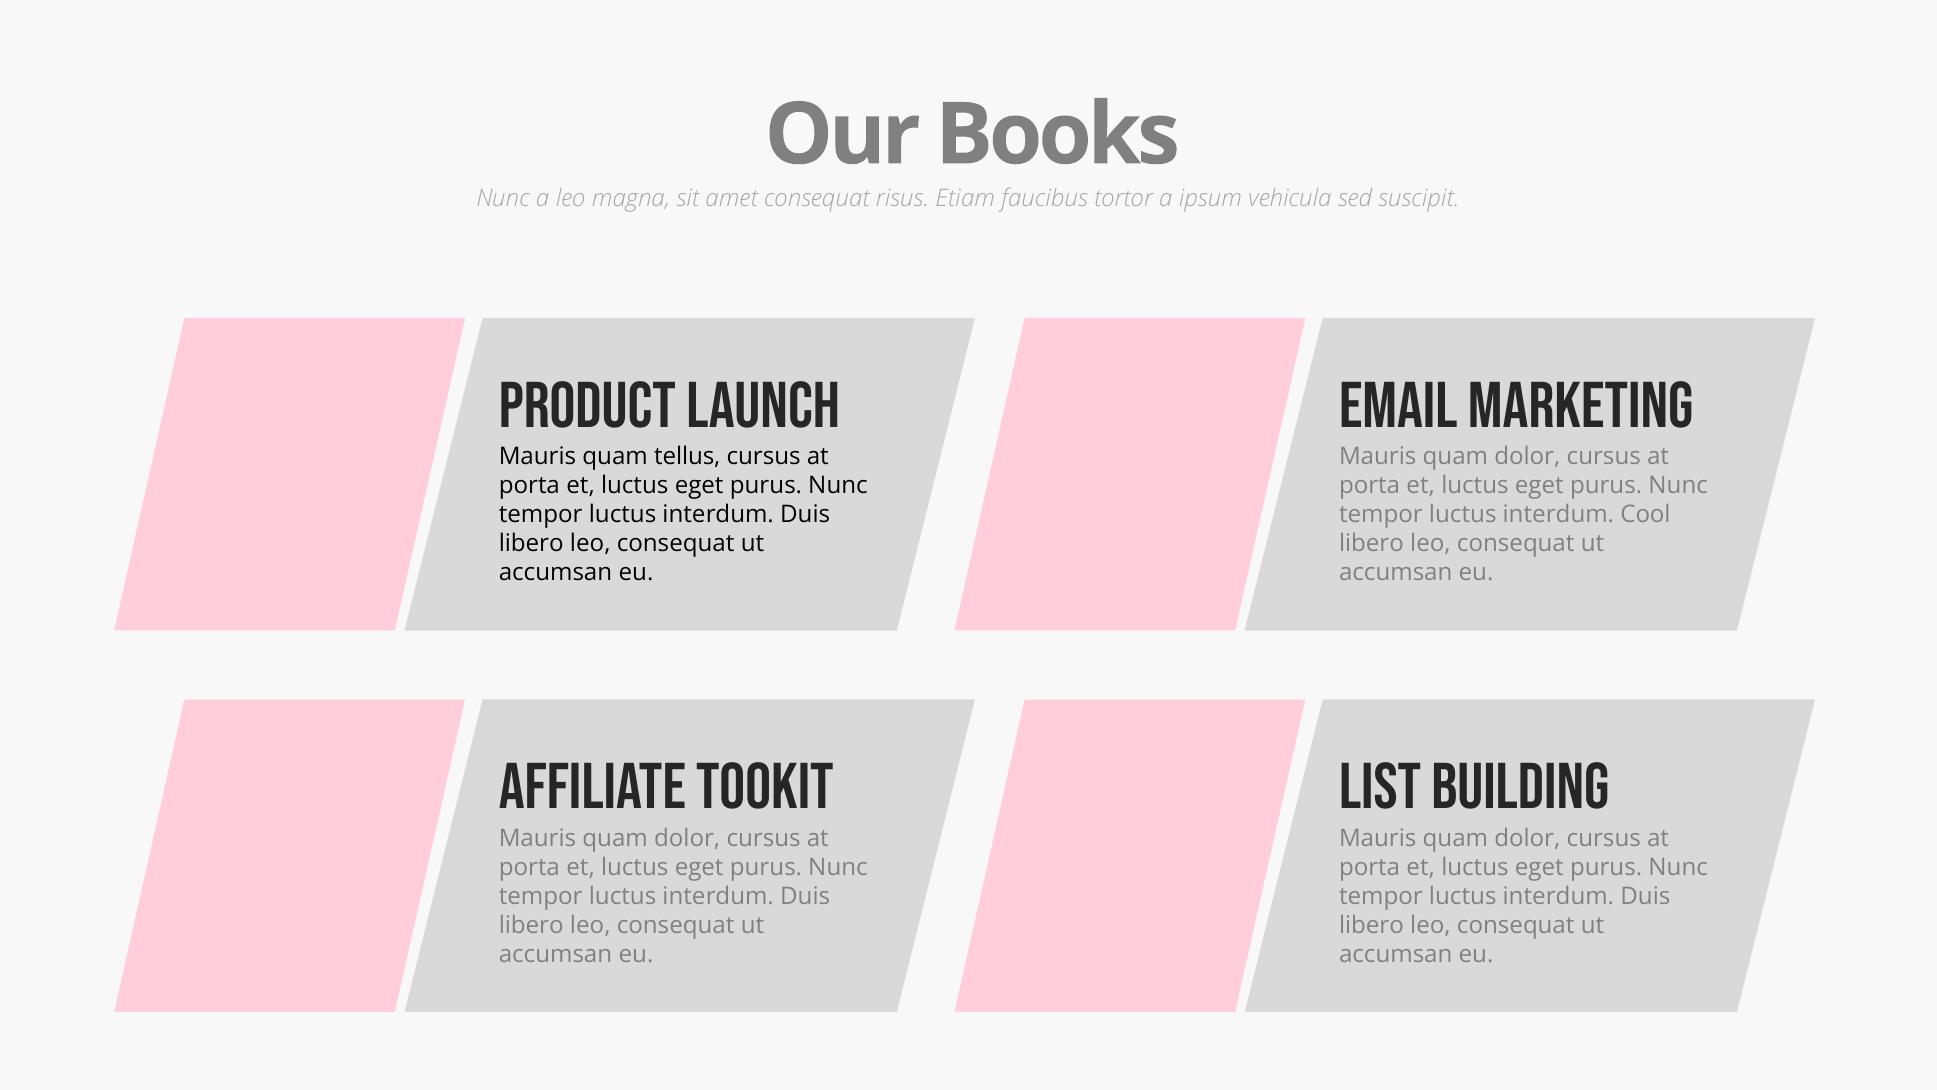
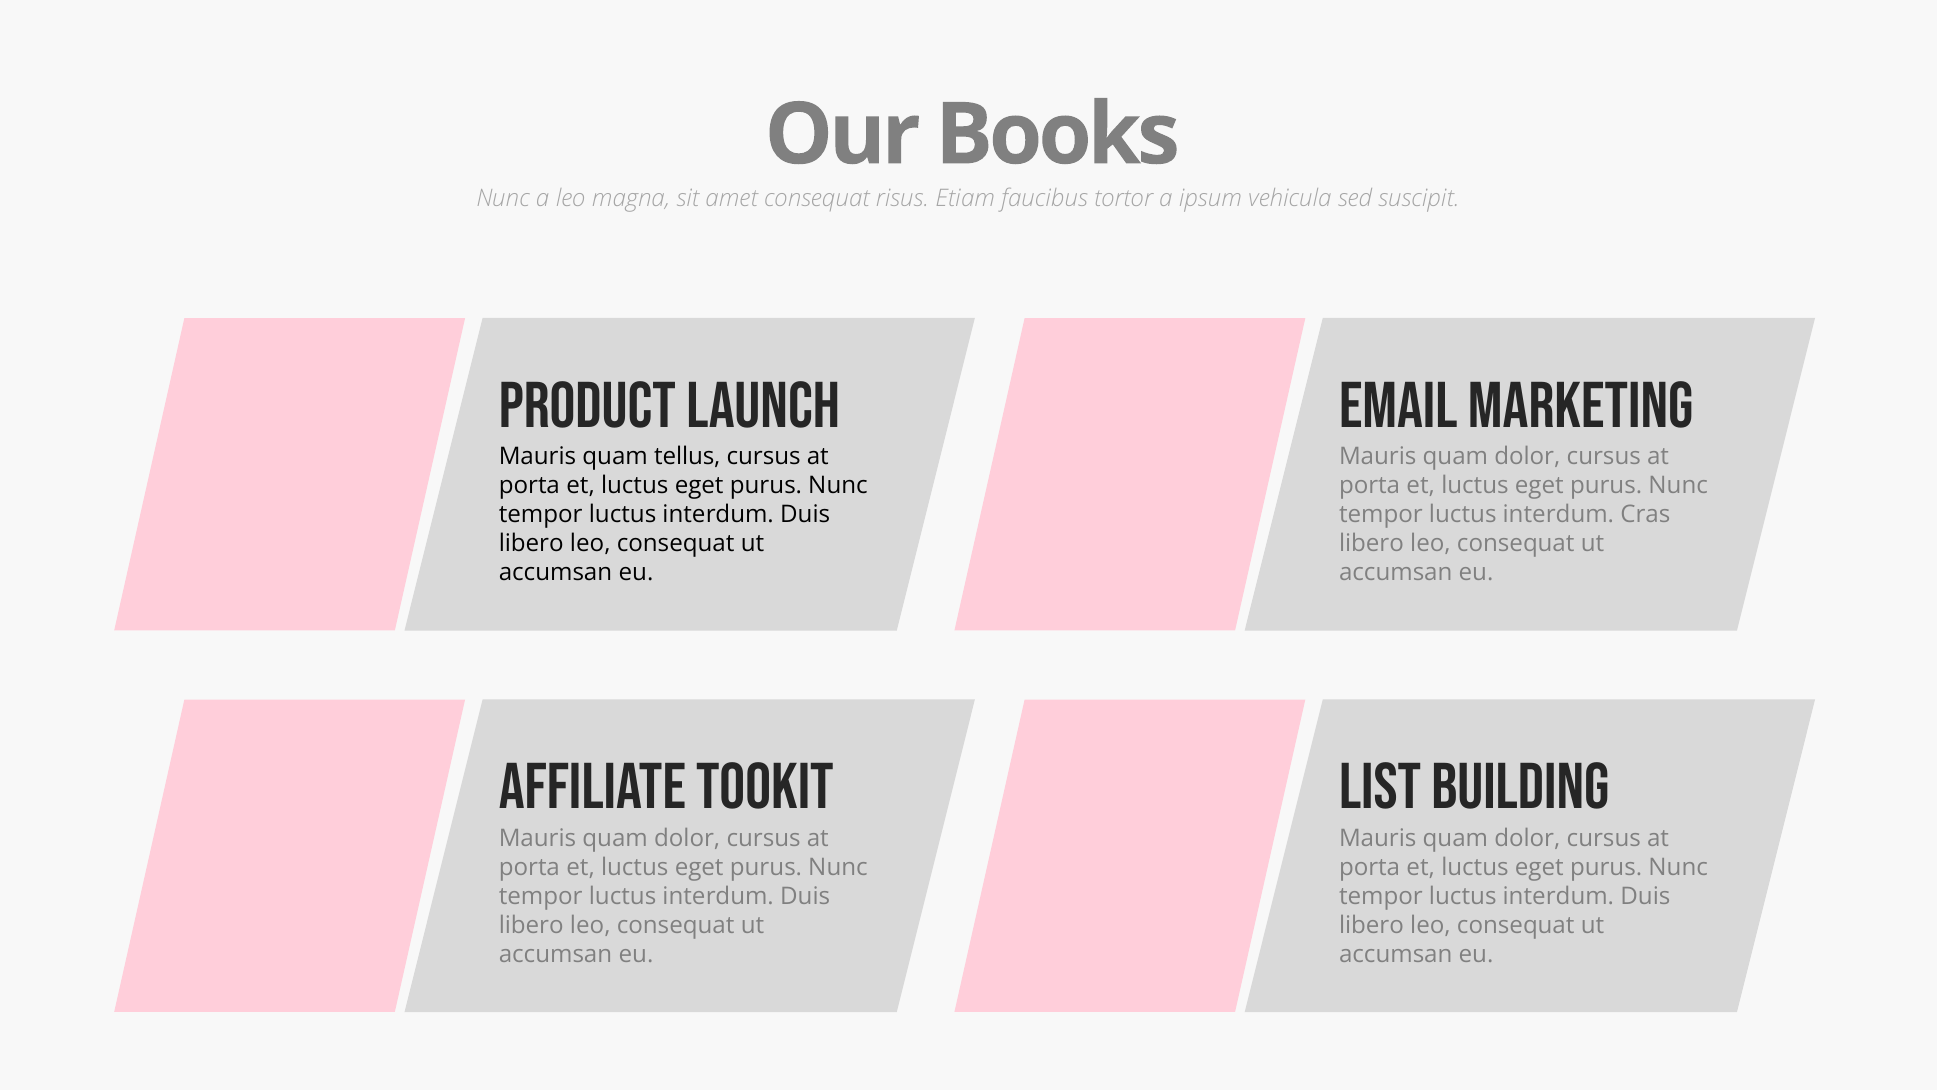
Cool: Cool -> Cras
